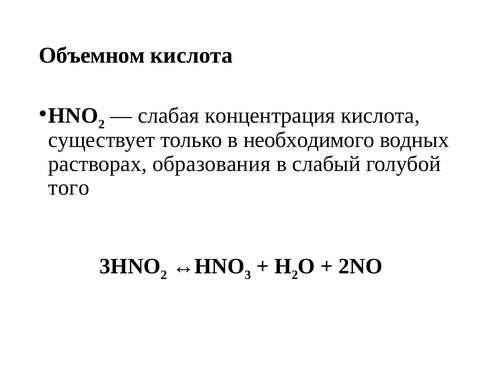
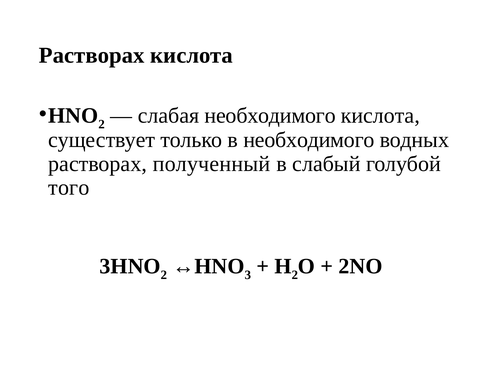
Объемном at (92, 56): Объемном -> Растворах
слабая концентрация: концентрация -> необходимого
образования: образования -> полученный
